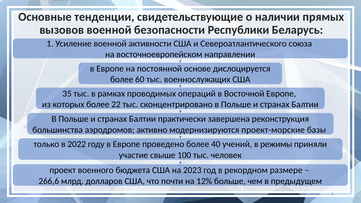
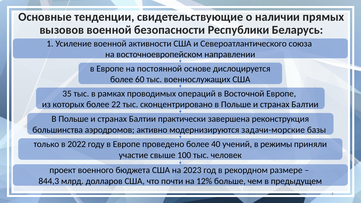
проект-морские: проект-морские -> задачи-морские
266,6: 266,6 -> 844,3
